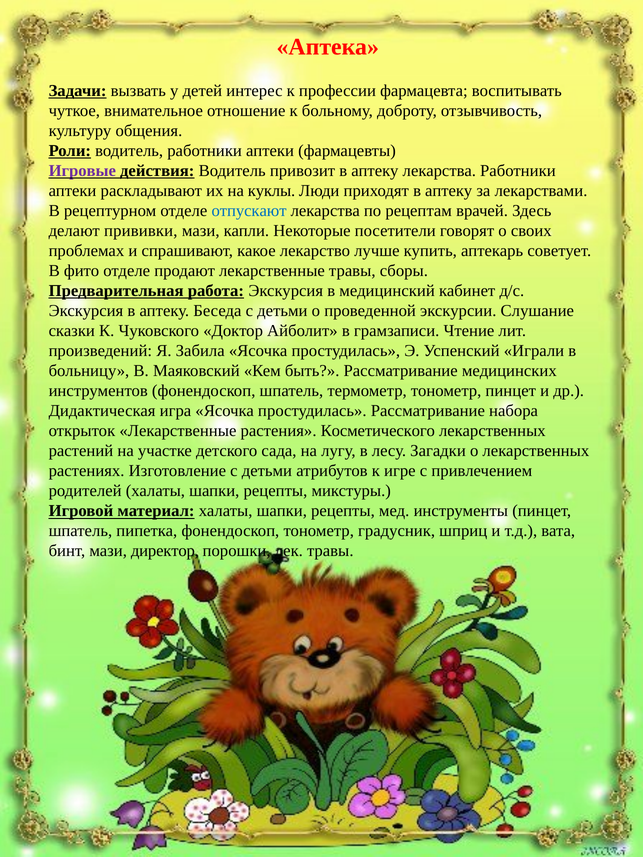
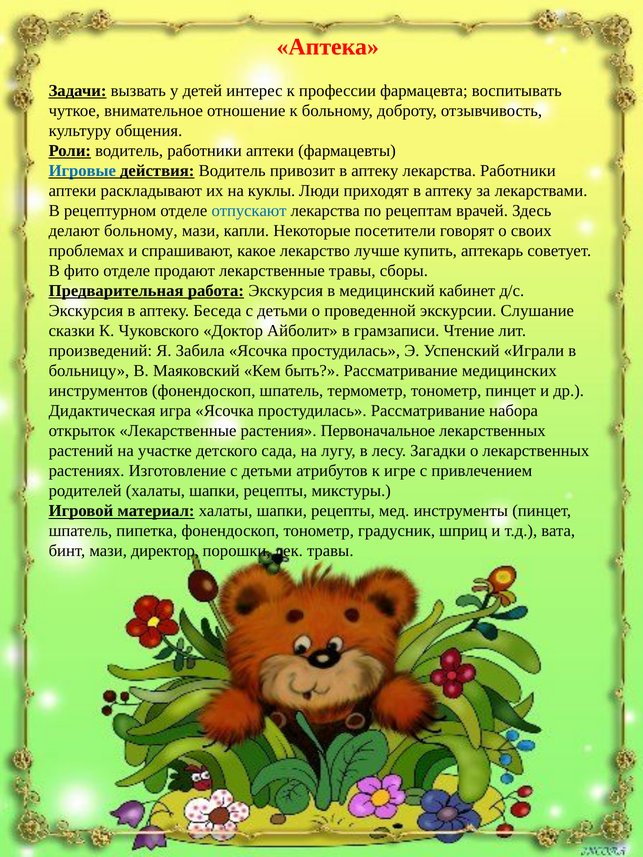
Игровые colour: purple -> blue
делают прививки: прививки -> больному
Косметического: Косметического -> Первоначальное
